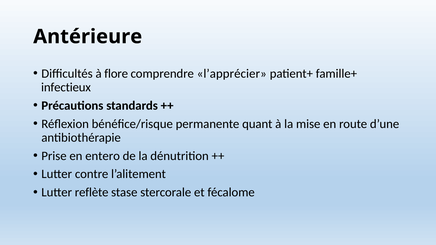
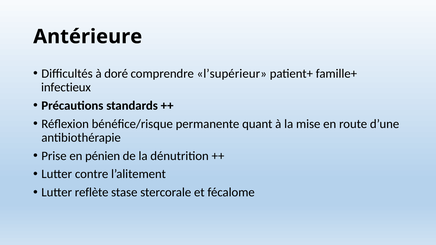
flore: flore -> doré
l’apprécier: l’apprécier -> l’supérieur
entero: entero -> pénien
